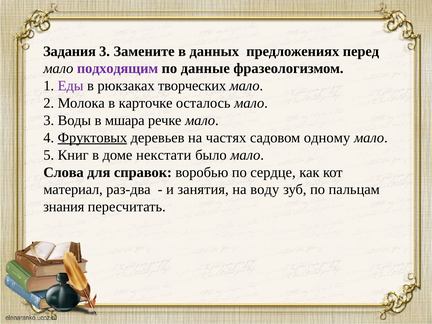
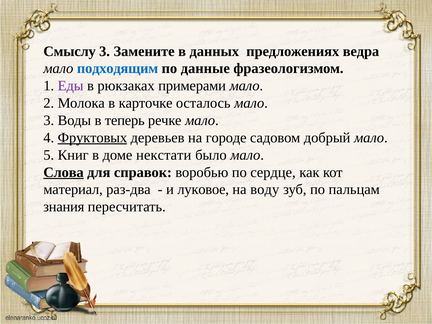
Задания: Задания -> Смыслу
перед: перед -> ведра
подходящим colour: purple -> blue
творческих: творческих -> примерами
мшара: мшара -> теперь
частях: частях -> городе
одному: одному -> добрый
Слова underline: none -> present
занятия: занятия -> луковое
